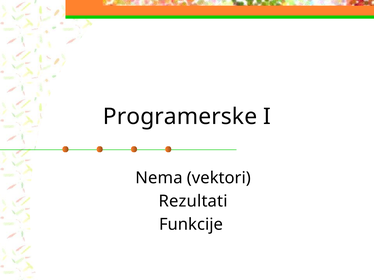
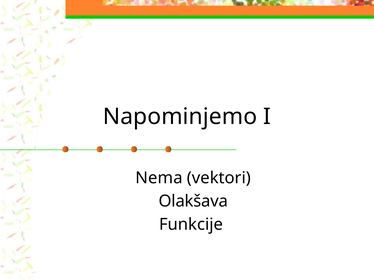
Programerske: Programerske -> Napominjemo
Rezultati: Rezultati -> Olakšava
